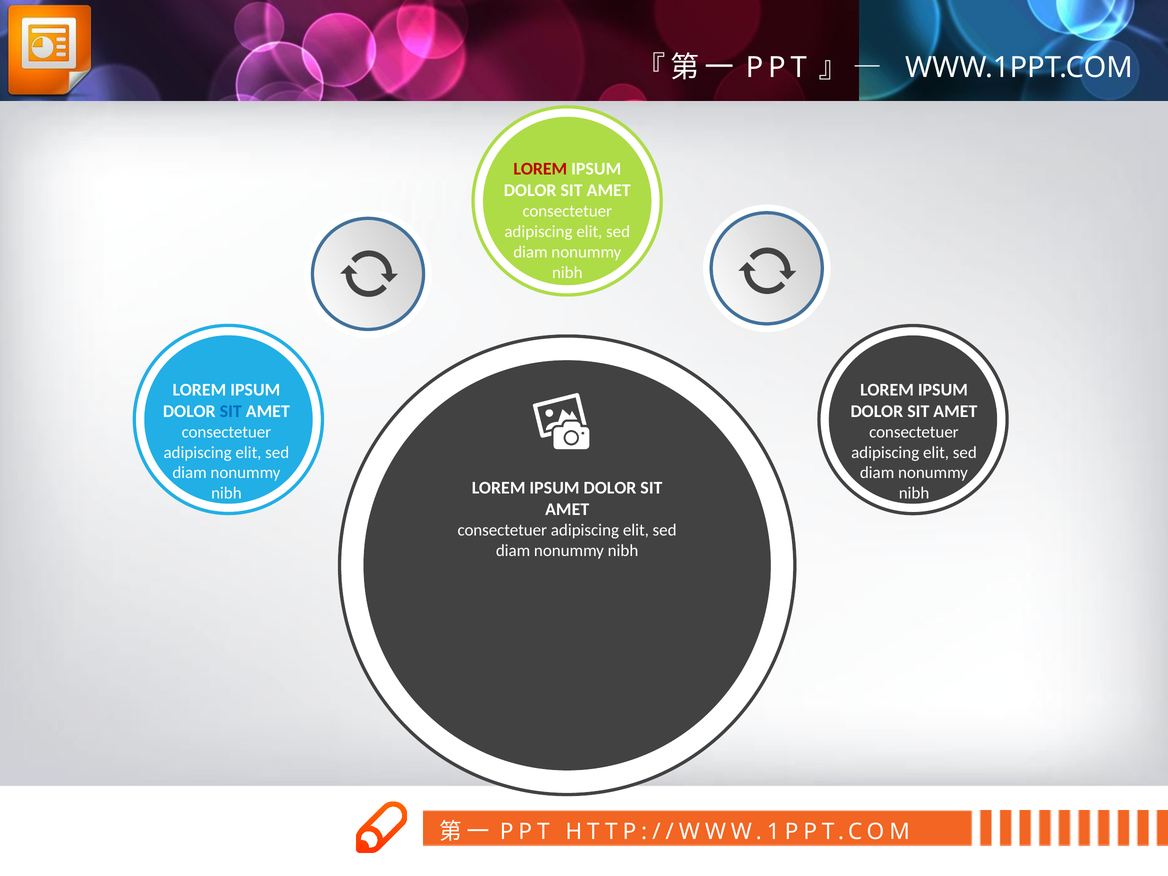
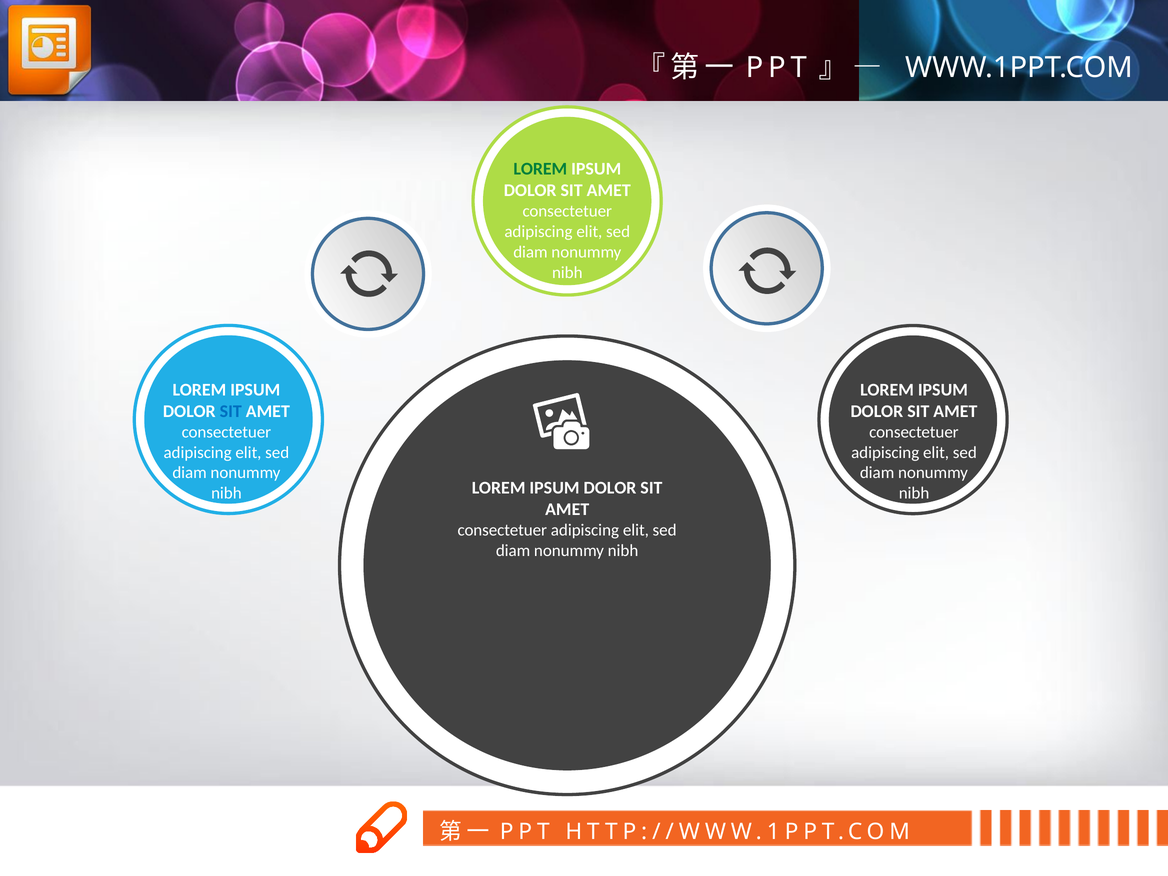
LOREM at (540, 169) colour: red -> green
